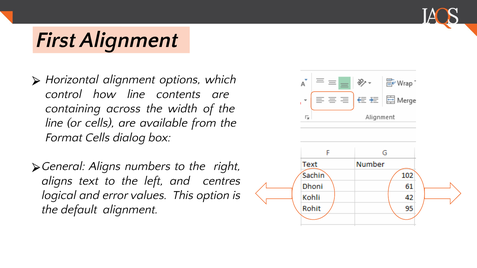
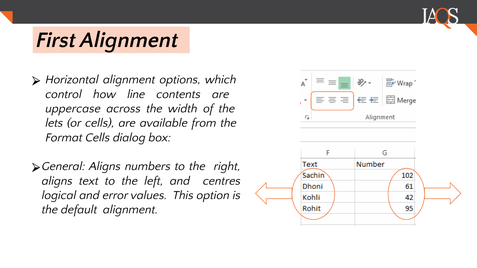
containing: containing -> uppercase
line at (54, 123): line -> lets
